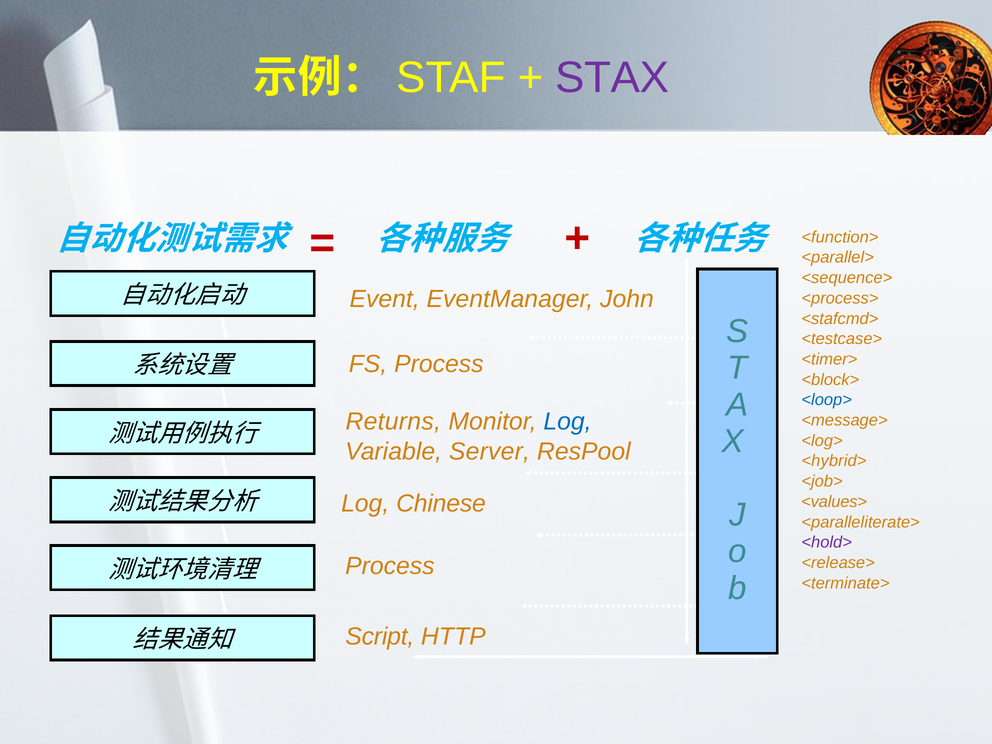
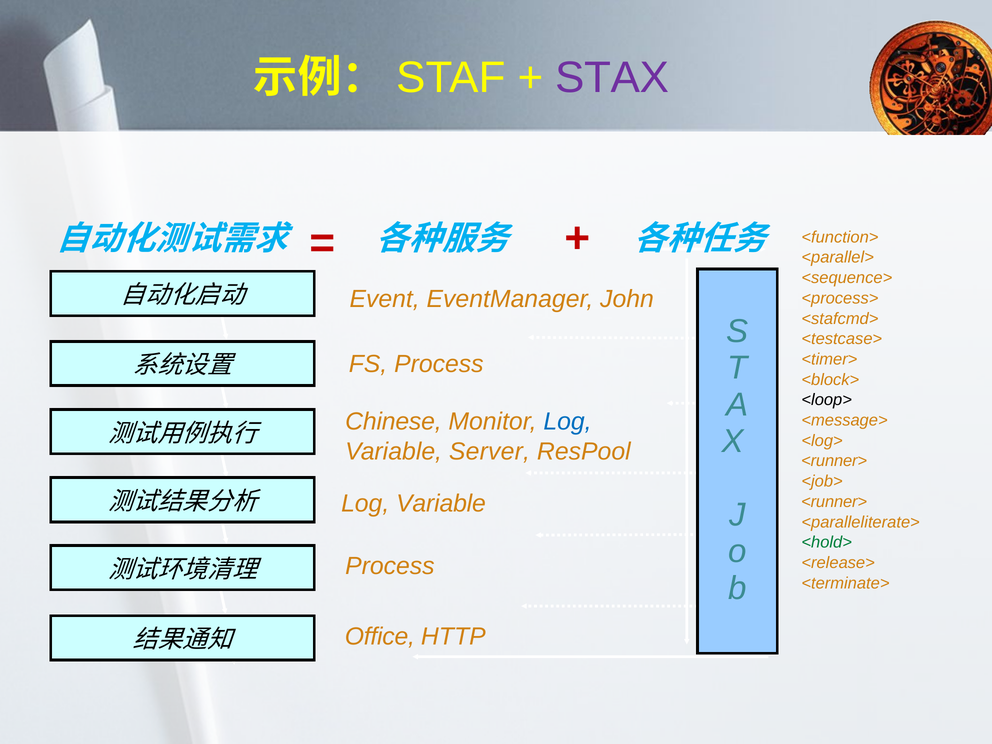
<loop> colour: blue -> black
Returns: Returns -> Chinese
<hybrid> at (834, 461): <hybrid> -> <runner>
Chinese at (441, 504): Chinese -> Variable
<values> at (834, 502): <values> -> <runner>
<hold> colour: purple -> green
Script: Script -> Office
